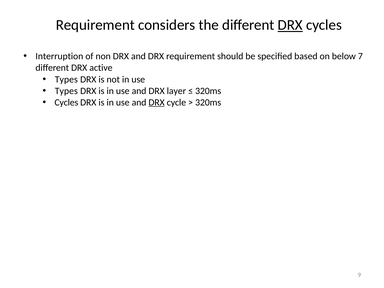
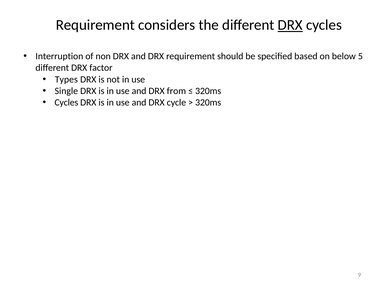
7: 7 -> 5
active: active -> factor
Types at (66, 91): Types -> Single
layer: layer -> from
DRX at (157, 102) underline: present -> none
